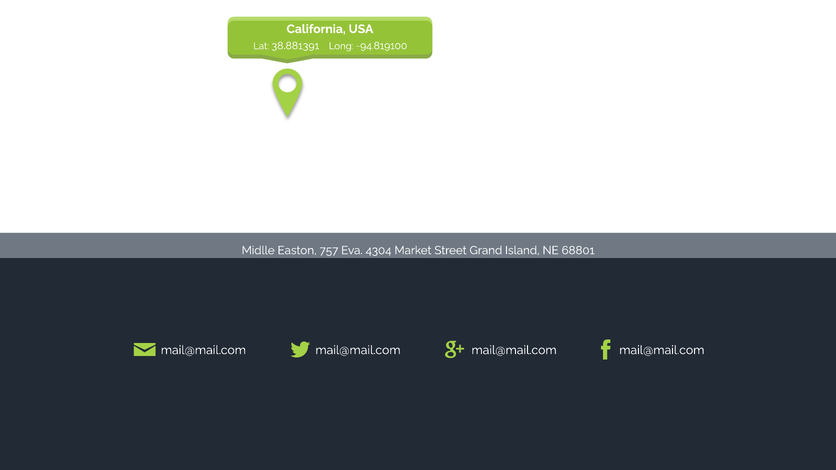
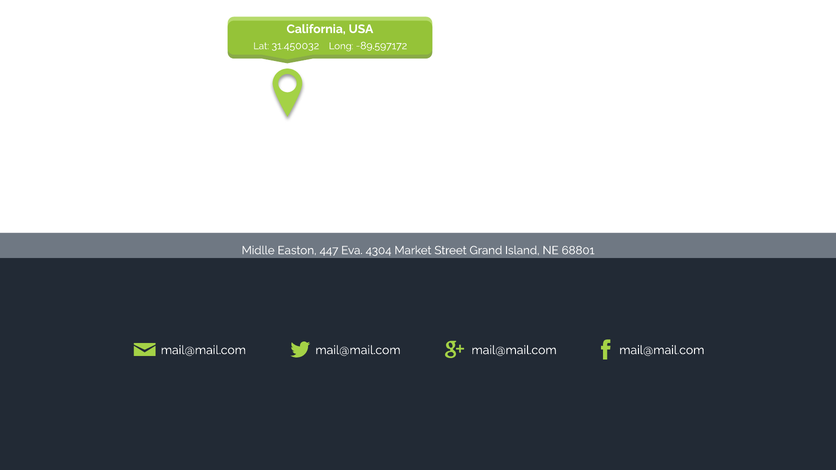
38.881391: 38.881391 -> 31.450032
-94.819100: -94.819100 -> -89.597172
757: 757 -> 447
